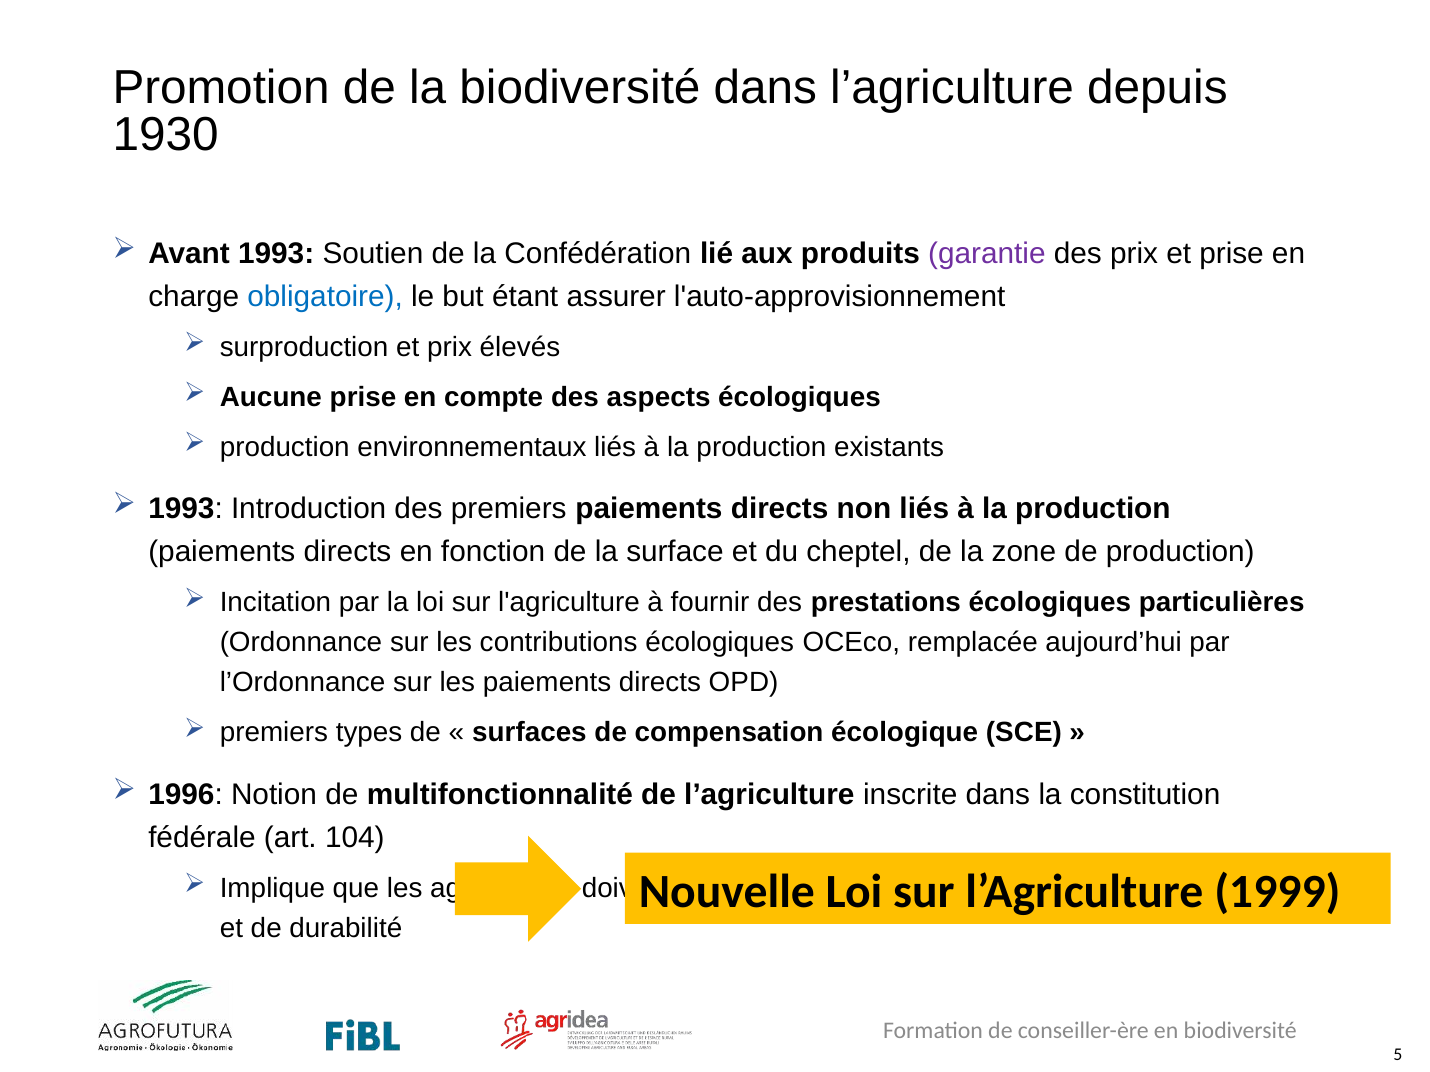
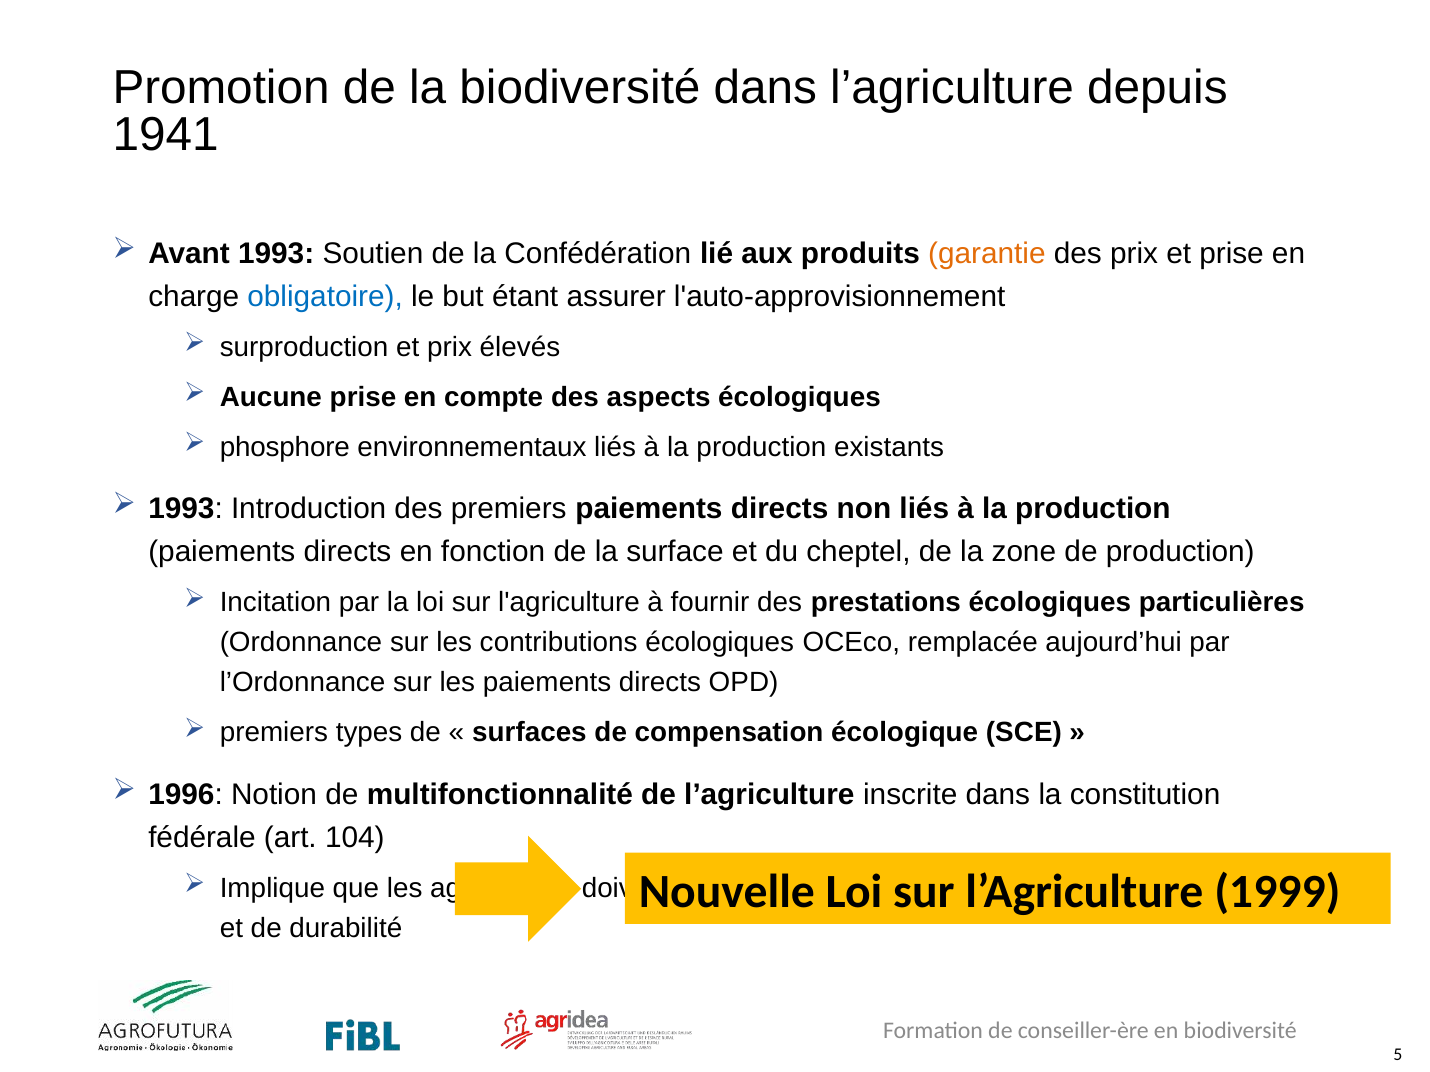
1930: 1930 -> 1941
garantie colour: purple -> orange
production at (285, 447): production -> phosphore
